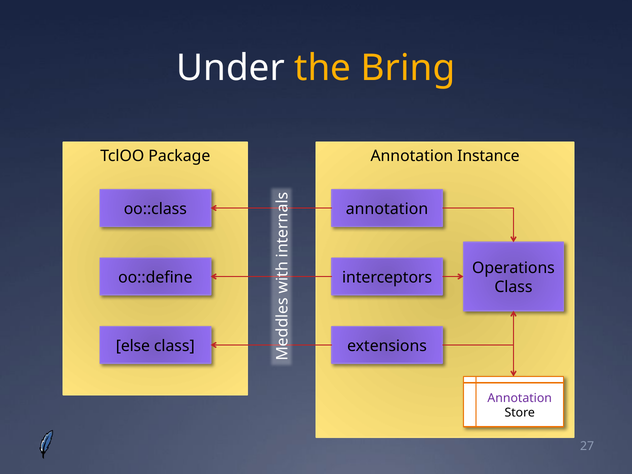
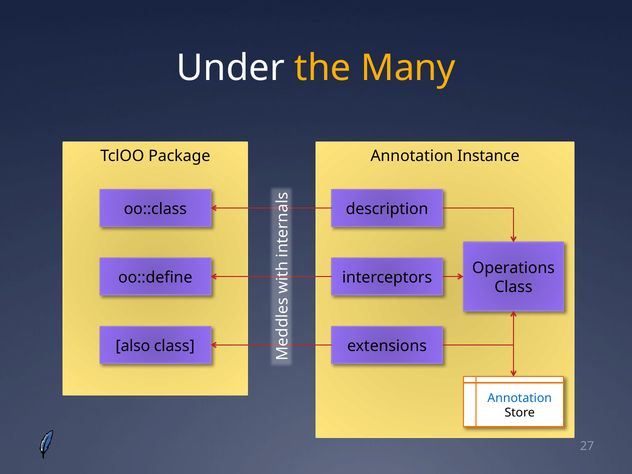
Bring: Bring -> Many
annotation at (387, 209): annotation -> description
else: else -> also
Annotation at (520, 398) colour: purple -> blue
